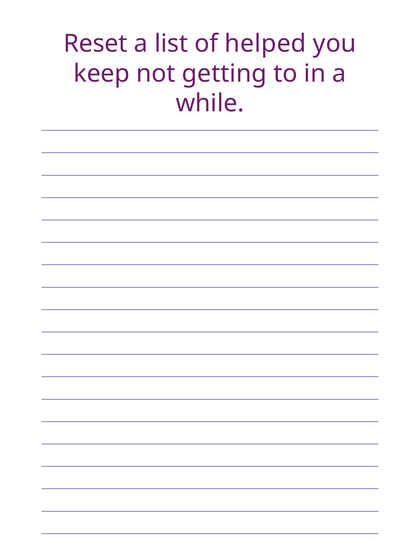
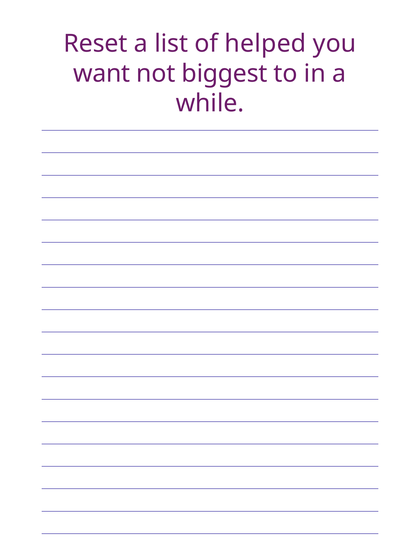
keep: keep -> want
getting: getting -> biggest
